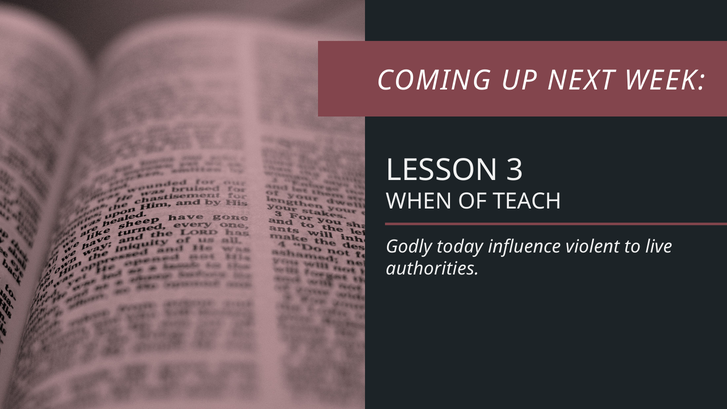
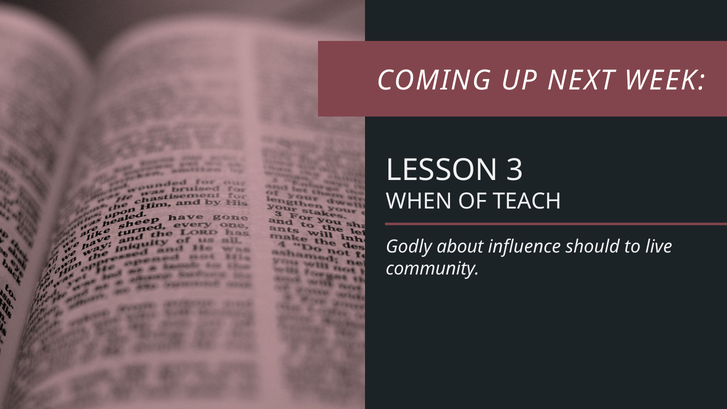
today: today -> about
violent: violent -> should
authorities: authorities -> community
